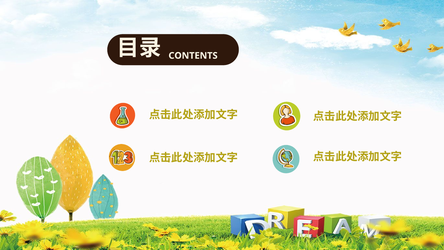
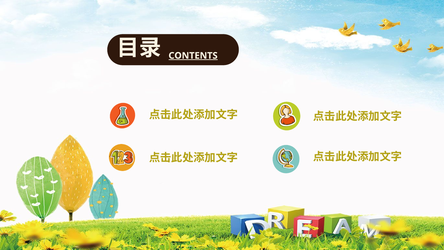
CONTENTS underline: none -> present
